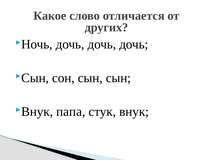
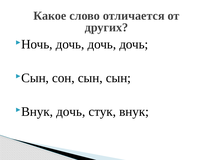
Внук папа: папа -> дочь
